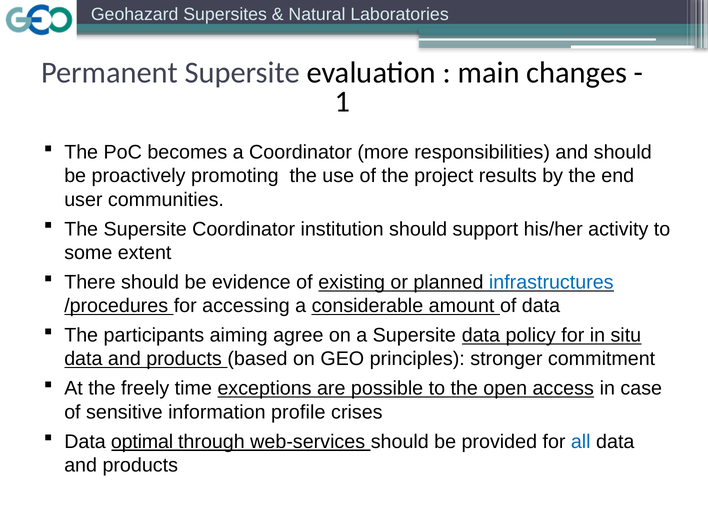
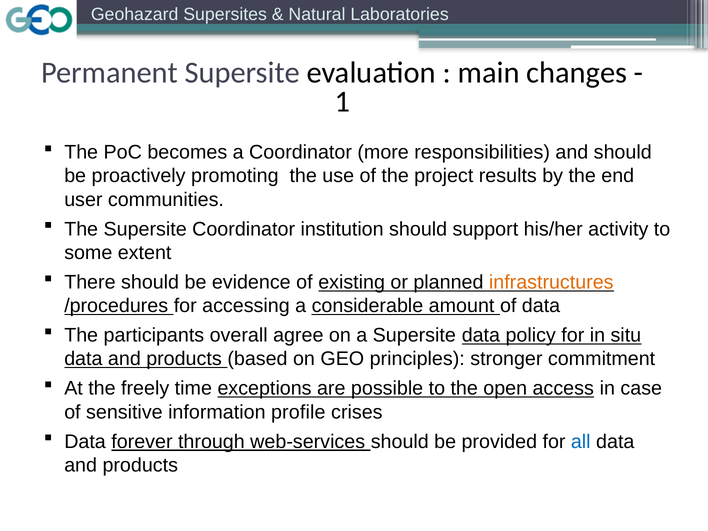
infrastructures colour: blue -> orange
aiming: aiming -> overall
optimal: optimal -> forever
